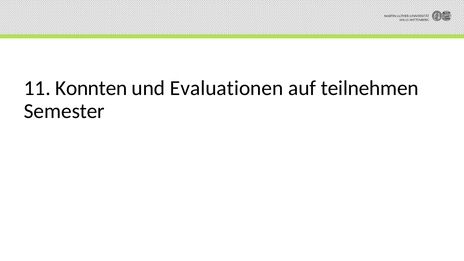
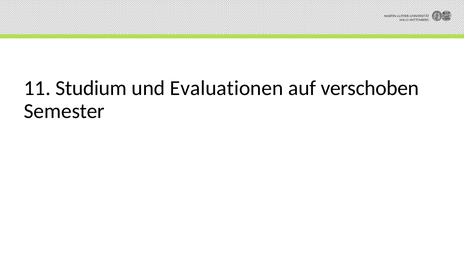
Konnten: Konnten -> Studium
teilnehmen: teilnehmen -> verschoben
